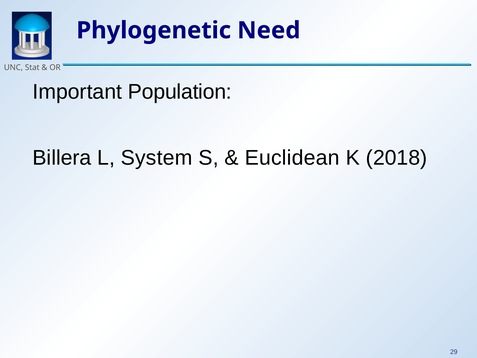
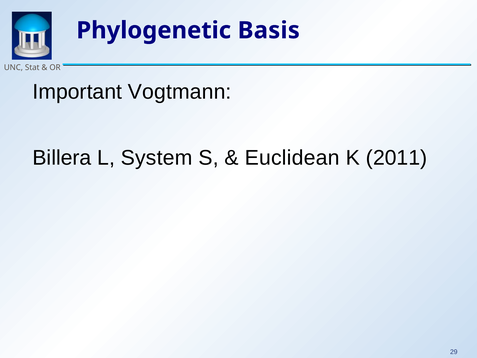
Need: Need -> Basis
Population: Population -> Vogtmann
2018: 2018 -> 2011
